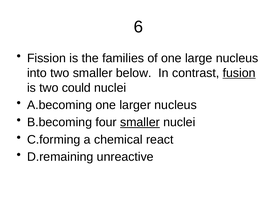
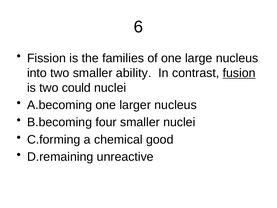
below: below -> ability
smaller at (140, 122) underline: present -> none
react: react -> good
